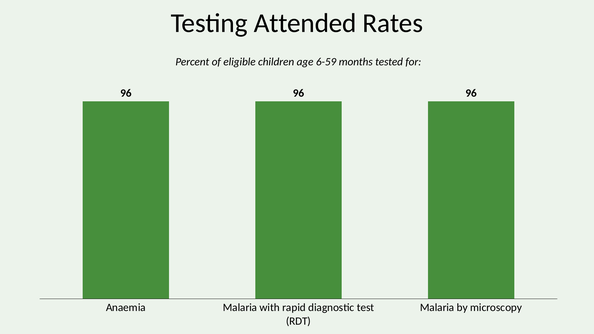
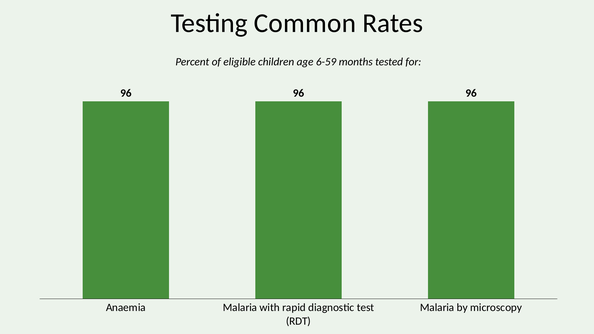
Attended: Attended -> Common
